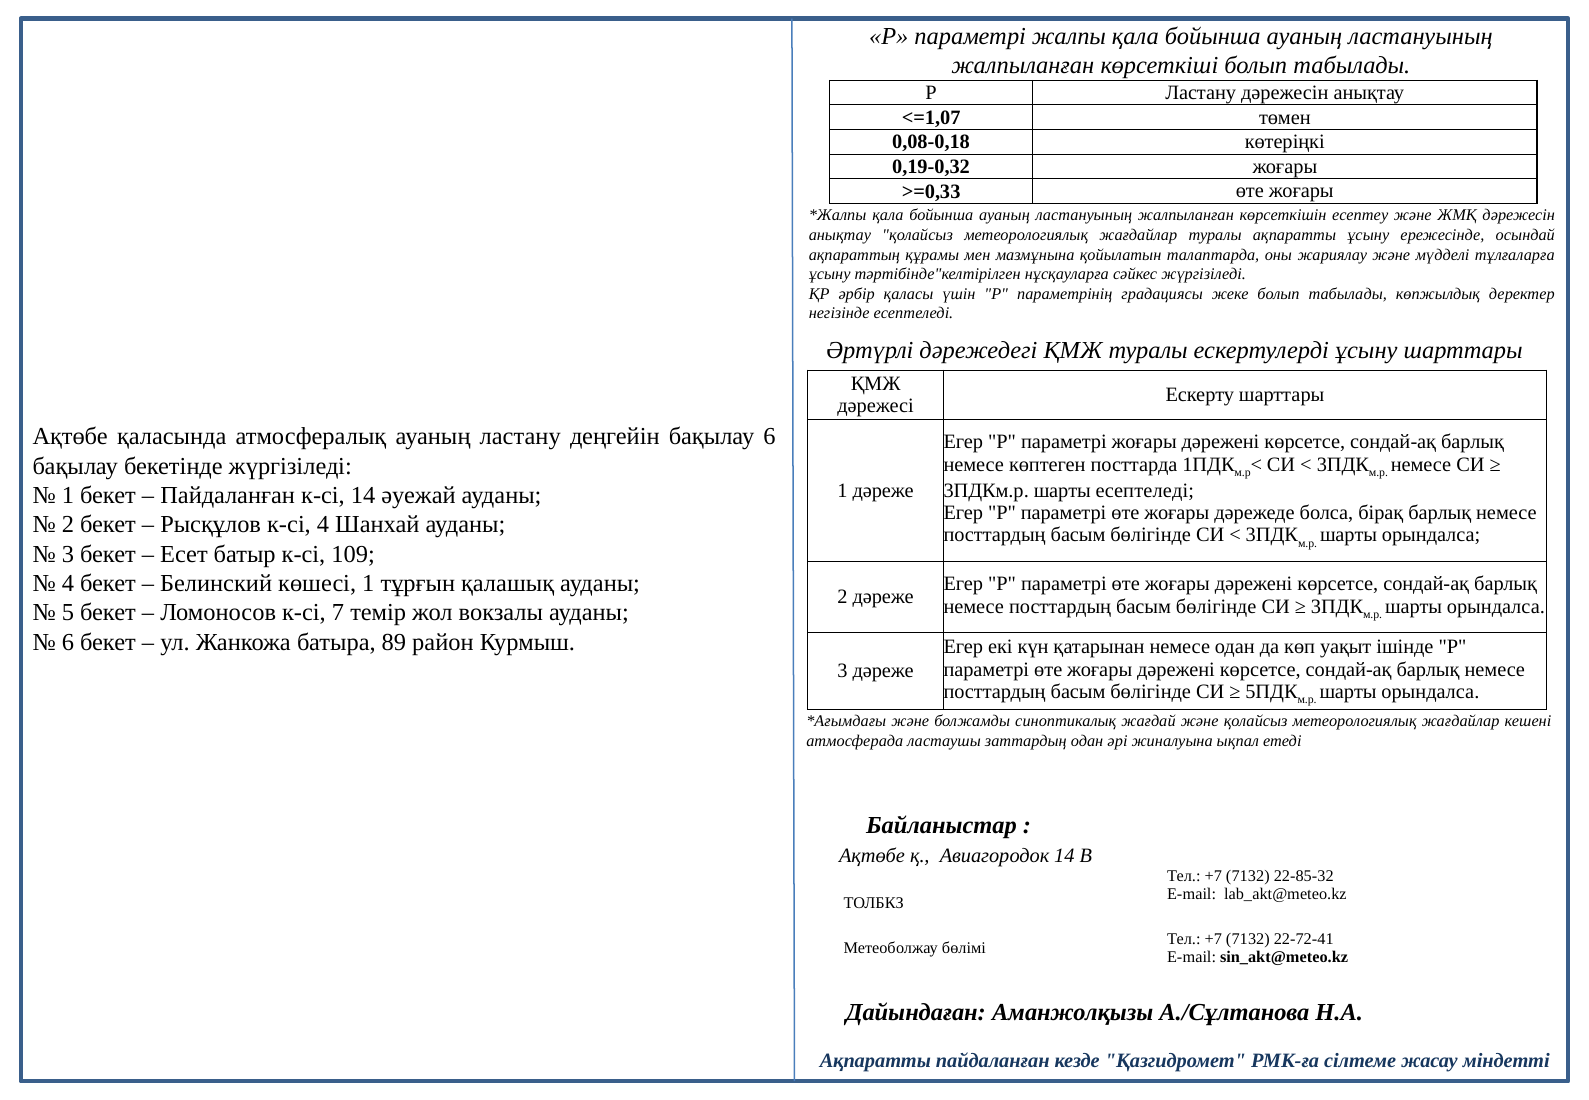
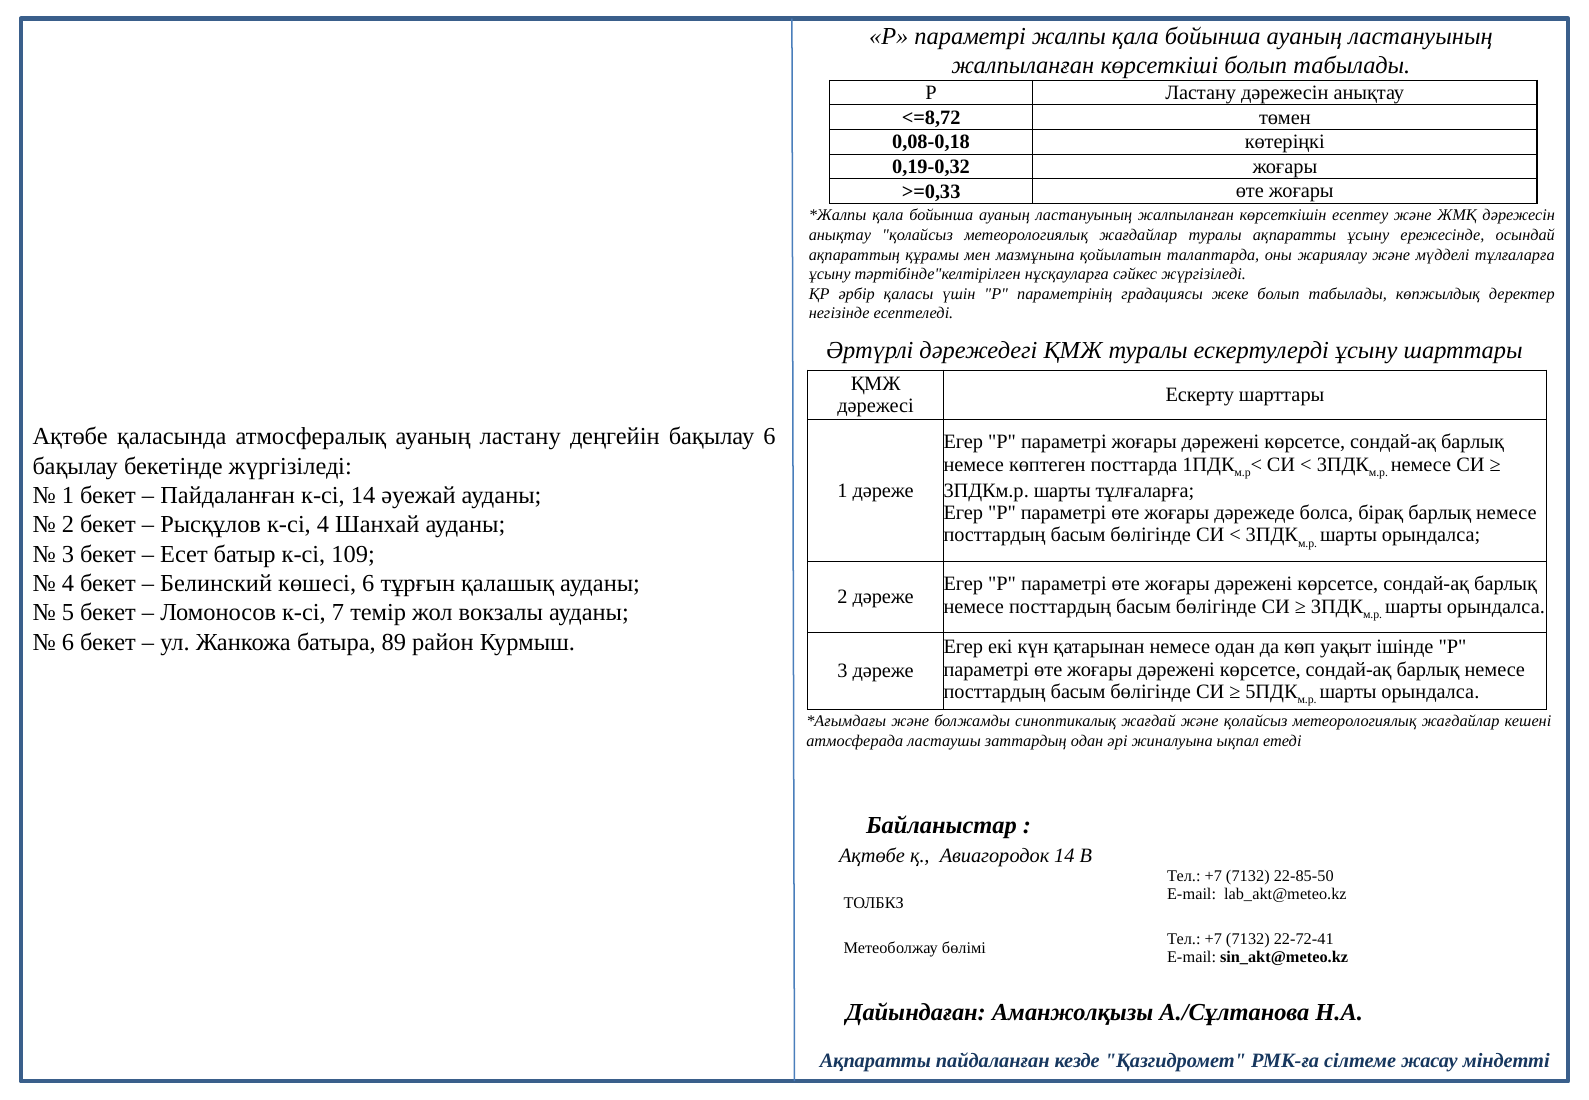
<=1,07: <=1,07 -> <=8,72
шарты есептеледі: есептеледі -> тұлғаларға
көшесі 1: 1 -> 6
22-85-32: 22-85-32 -> 22-85-50
